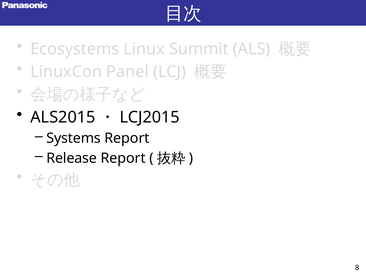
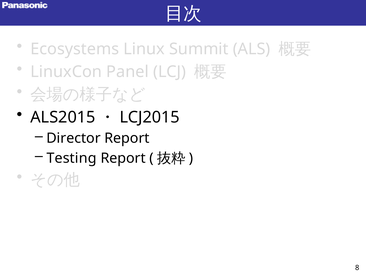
Systems: Systems -> Director
Release: Release -> Testing
